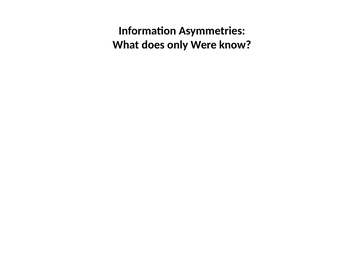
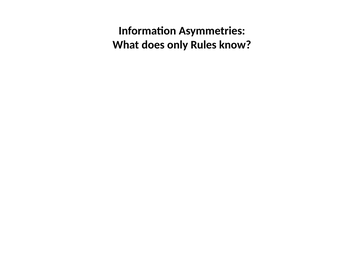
Were: Were -> Rules
